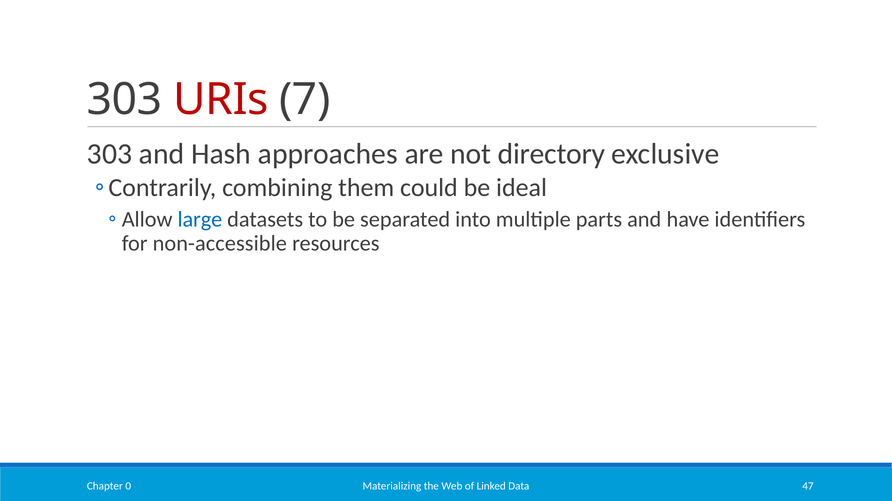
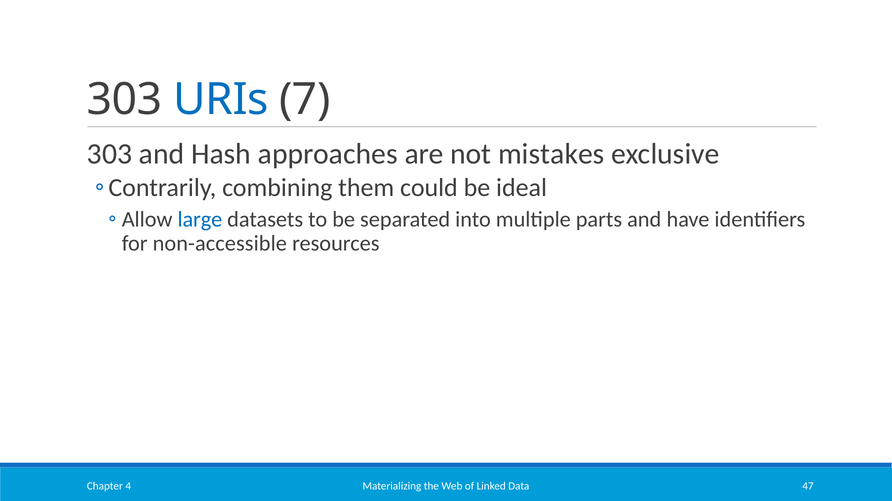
URIs colour: red -> blue
directory: directory -> mistakes
0: 0 -> 4
